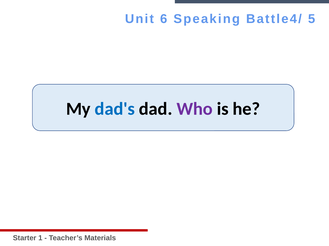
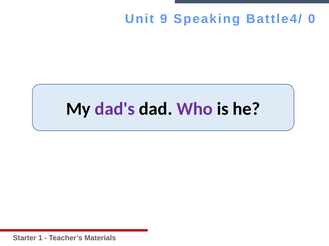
6: 6 -> 9
5: 5 -> 0
dad's colour: blue -> purple
